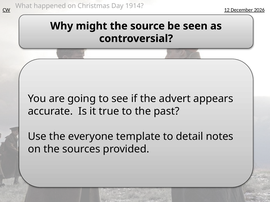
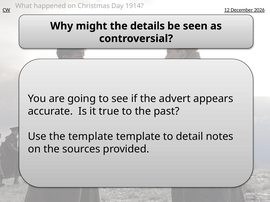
source: source -> details
the everyone: everyone -> template
